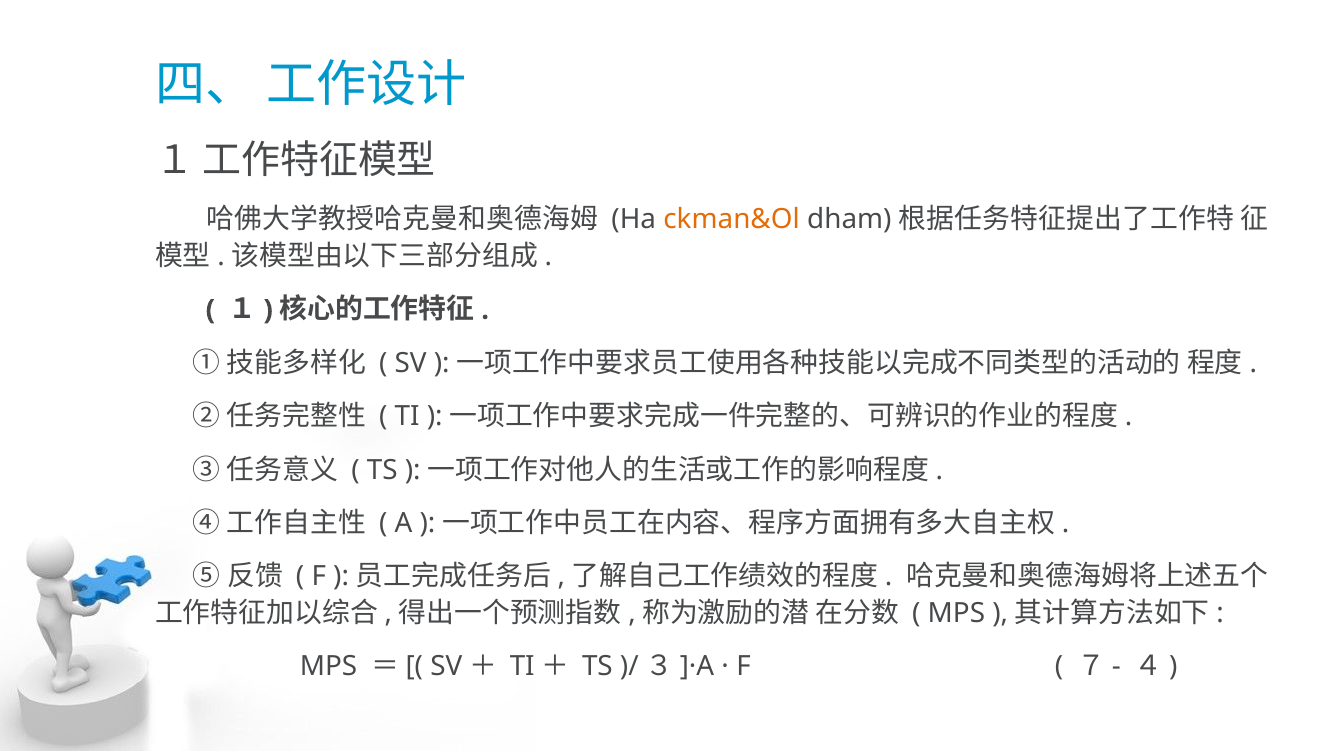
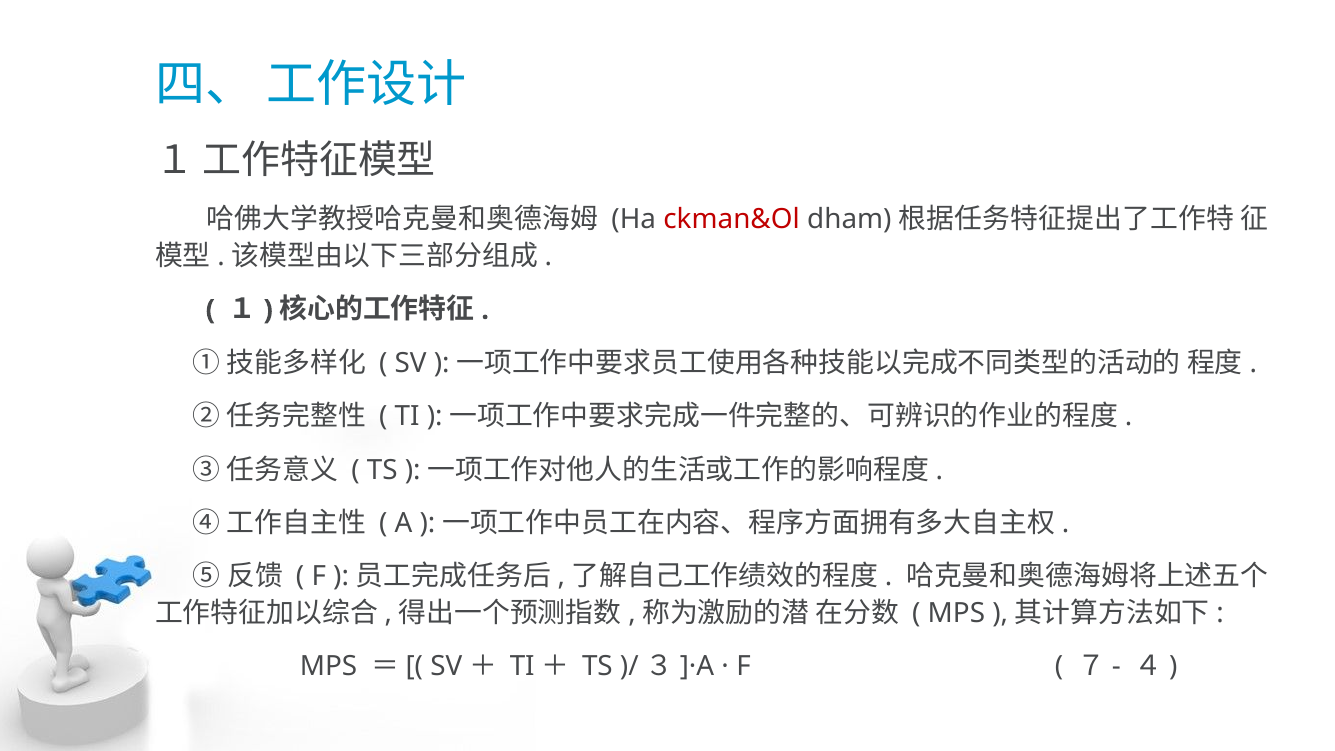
ckman&Ol colour: orange -> red
